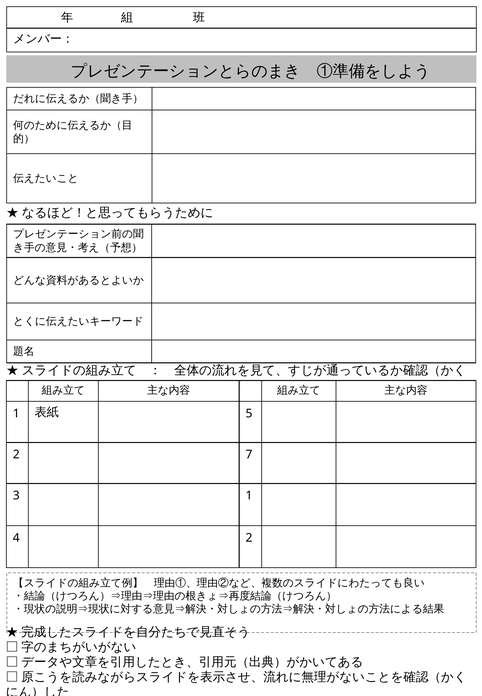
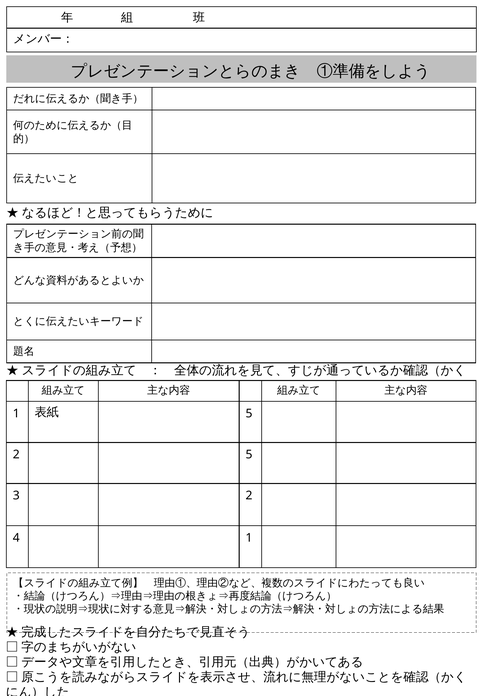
2 7: 7 -> 5
3 1: 1 -> 2
4 2: 2 -> 1
